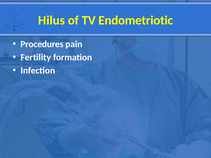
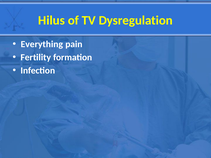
Endometriotic: Endometriotic -> Dysregulation
Procedures: Procedures -> Everything
